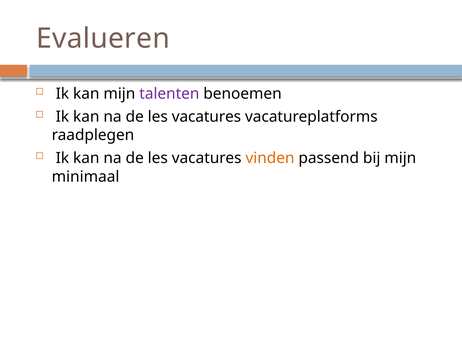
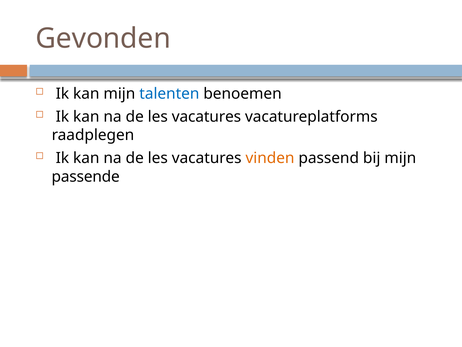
Evalueren: Evalueren -> Gevonden
talenten colour: purple -> blue
minimaal: minimaal -> passende
